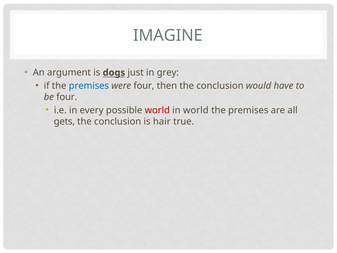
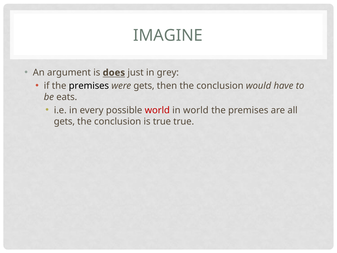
dogs: dogs -> does
premises at (89, 86) colour: blue -> black
were four: four -> gets
be four: four -> eats
is hair: hair -> true
